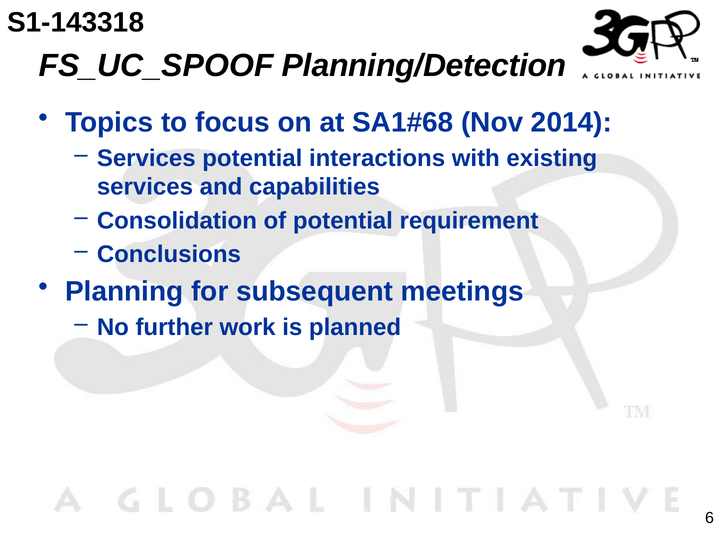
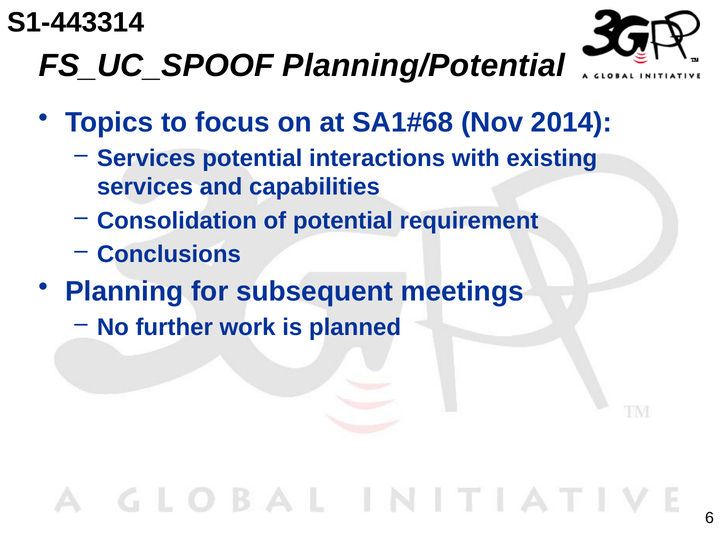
S1-143318: S1-143318 -> S1-443314
Planning/Detection: Planning/Detection -> Planning/Potential
